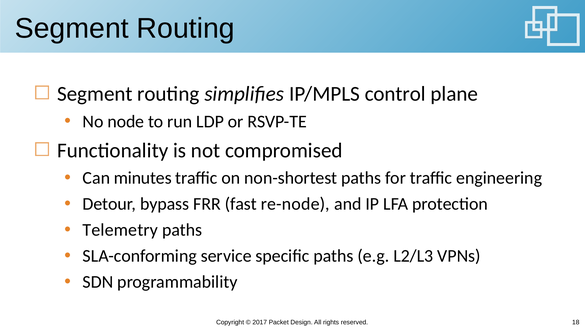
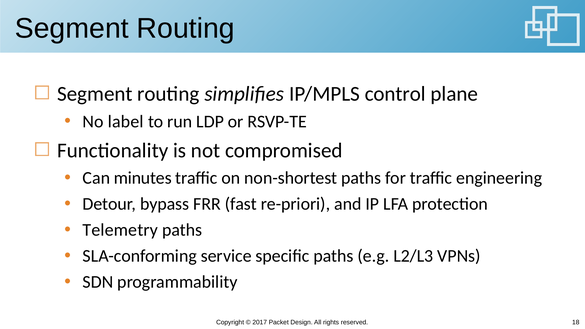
node: node -> label
re-node: re-node -> re-priori
